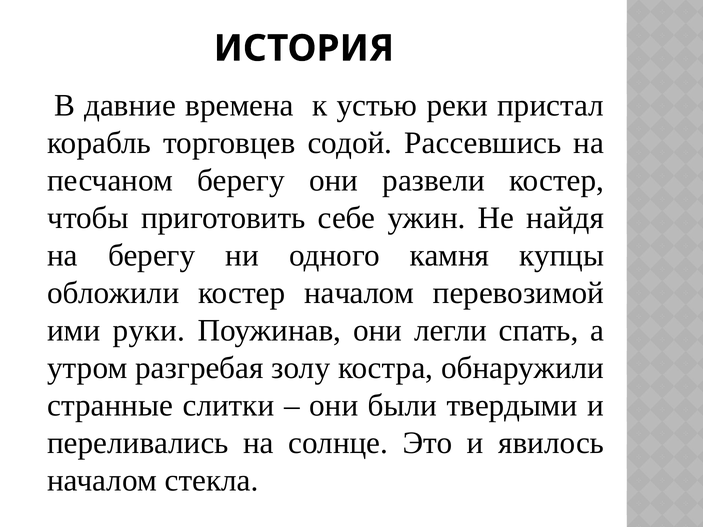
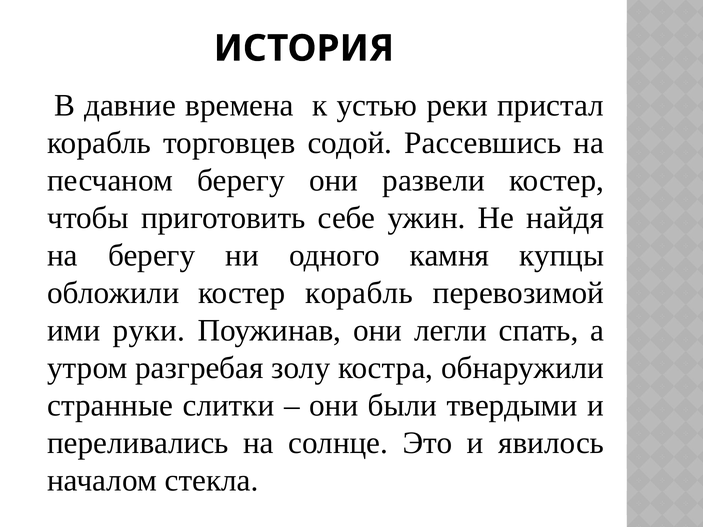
костер началом: началом -> корабль
